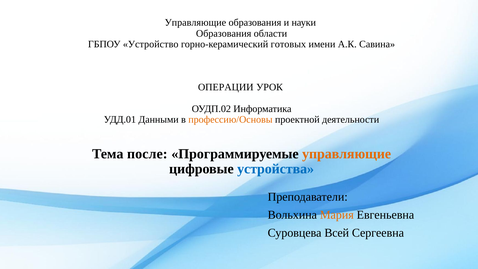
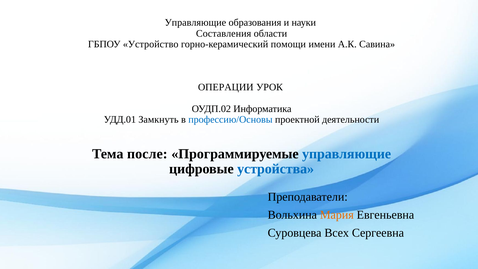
Образования at (224, 33): Образования -> Составления
готовых: готовых -> помощи
Данными: Данными -> Замкнуть
профессию/Основы colour: orange -> blue
управляющие at (347, 154) colour: orange -> blue
Всей: Всей -> Всех
